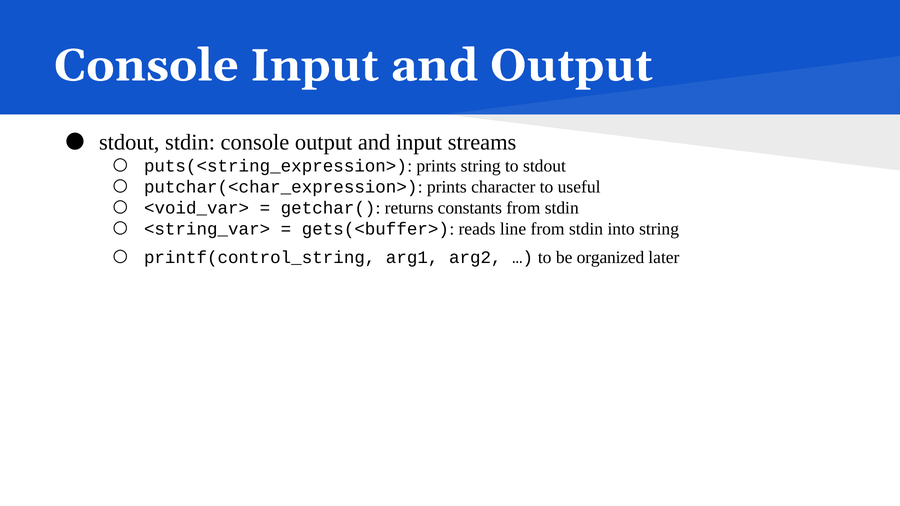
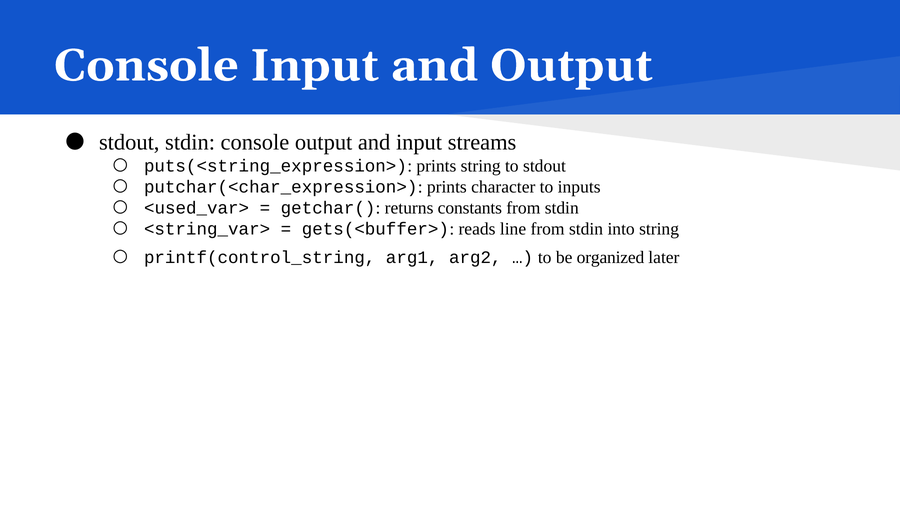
useful: useful -> inputs
<void_var>: <void_var> -> <used_var>
